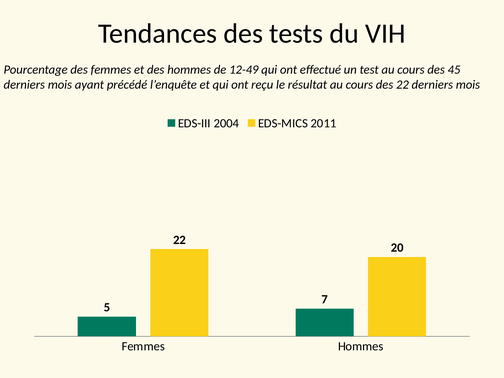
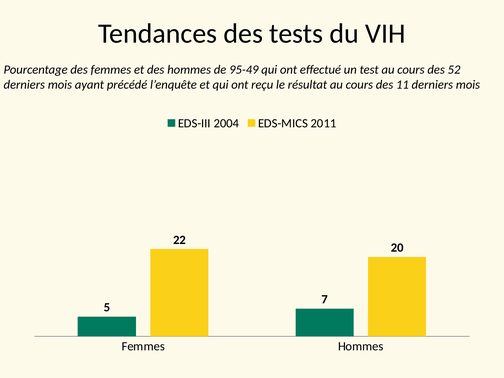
12-49: 12-49 -> 95-49
45: 45 -> 52
des 22: 22 -> 11
